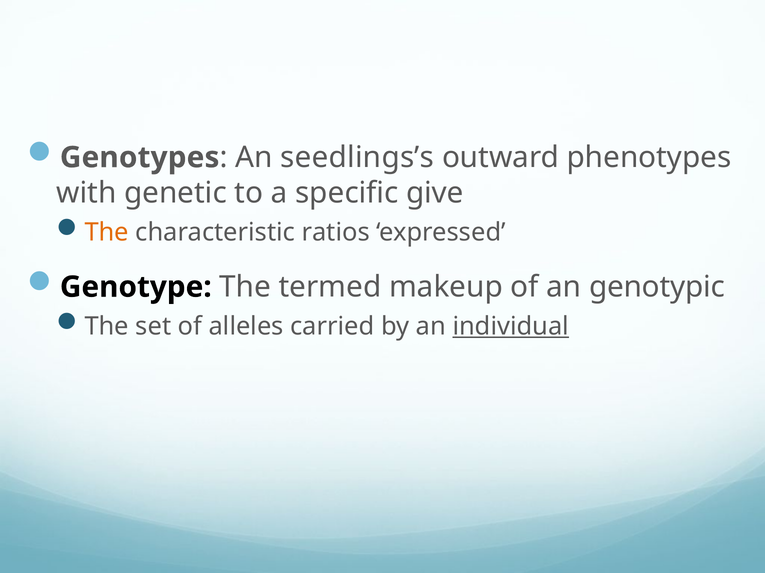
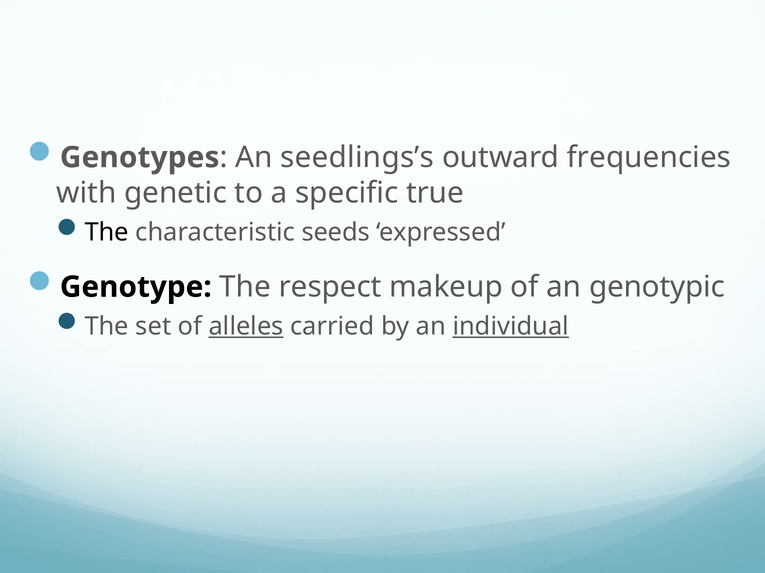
phenotypes: phenotypes -> frequencies
give: give -> true
The at (107, 233) colour: orange -> black
ratios: ratios -> seeds
termed: termed -> respect
alleles underline: none -> present
